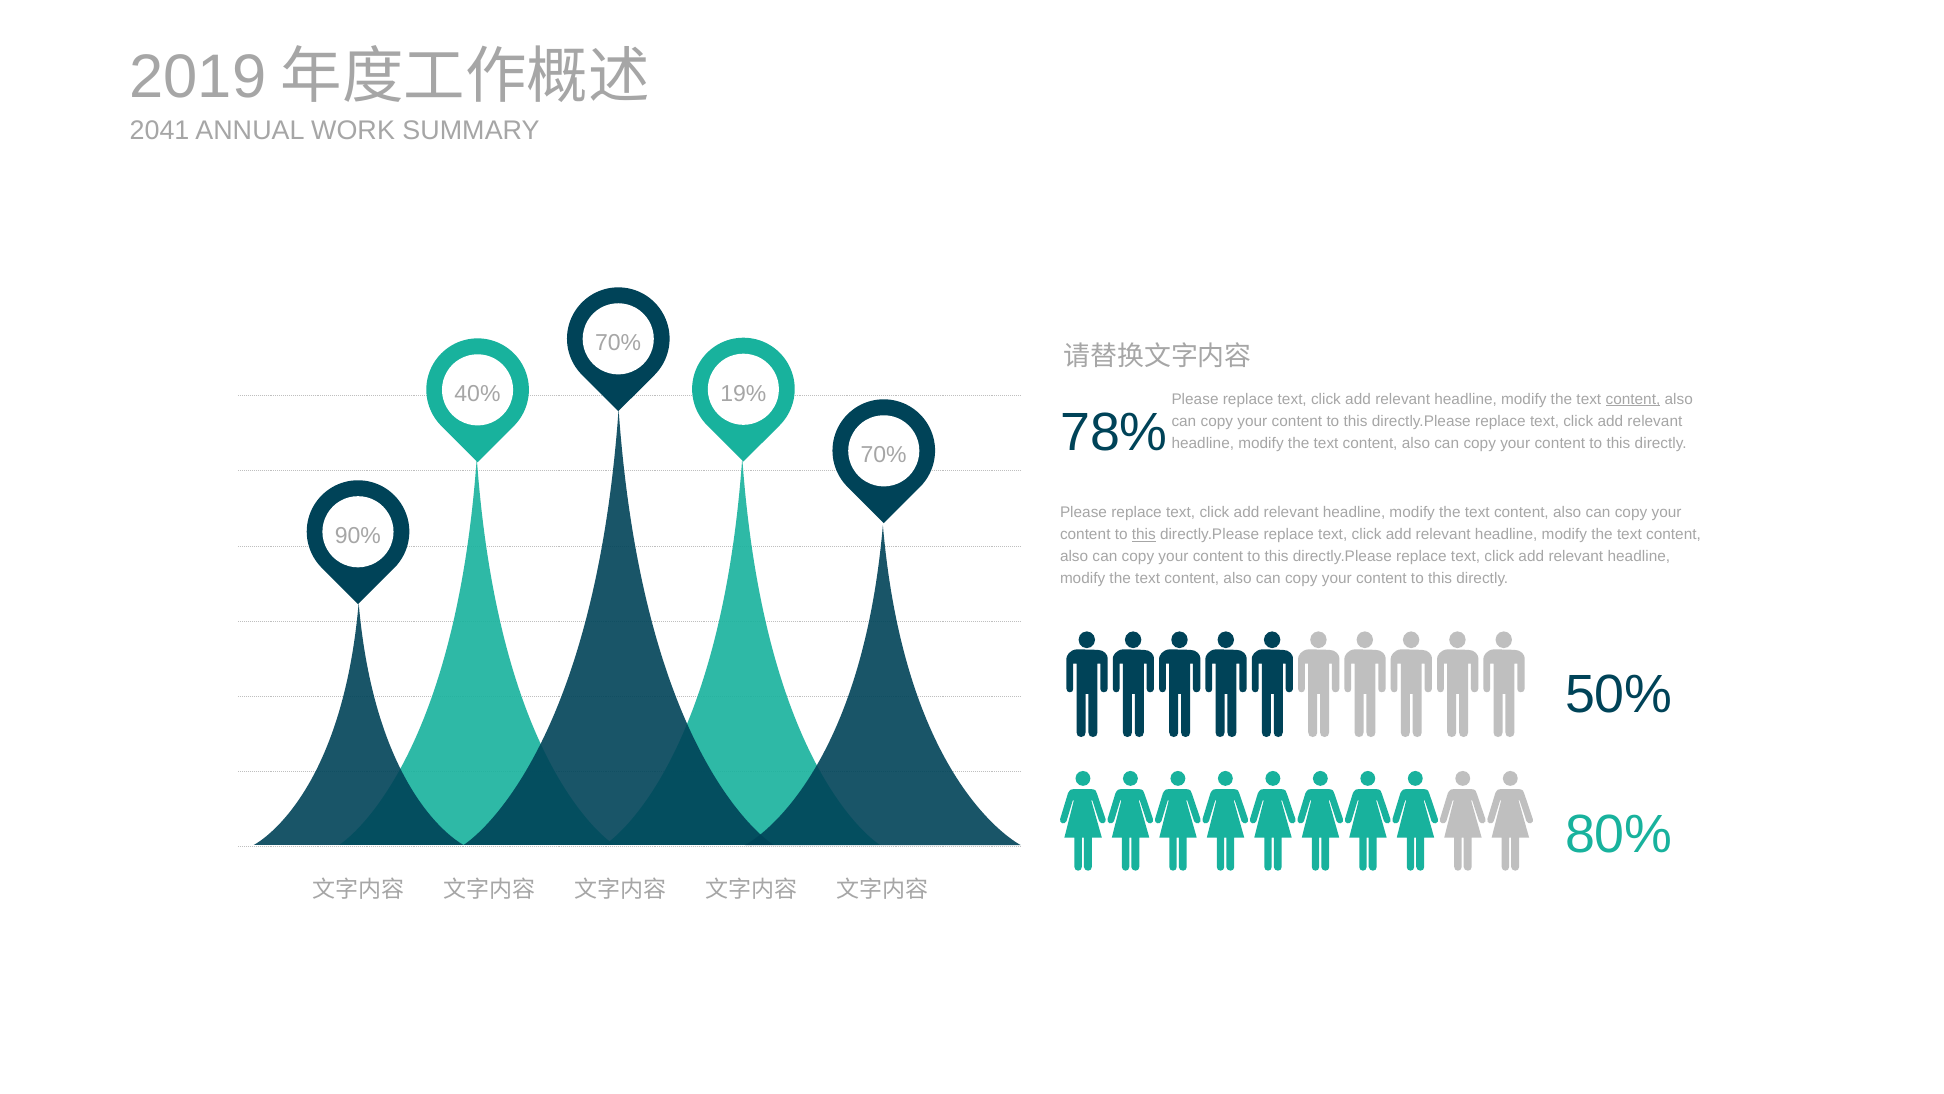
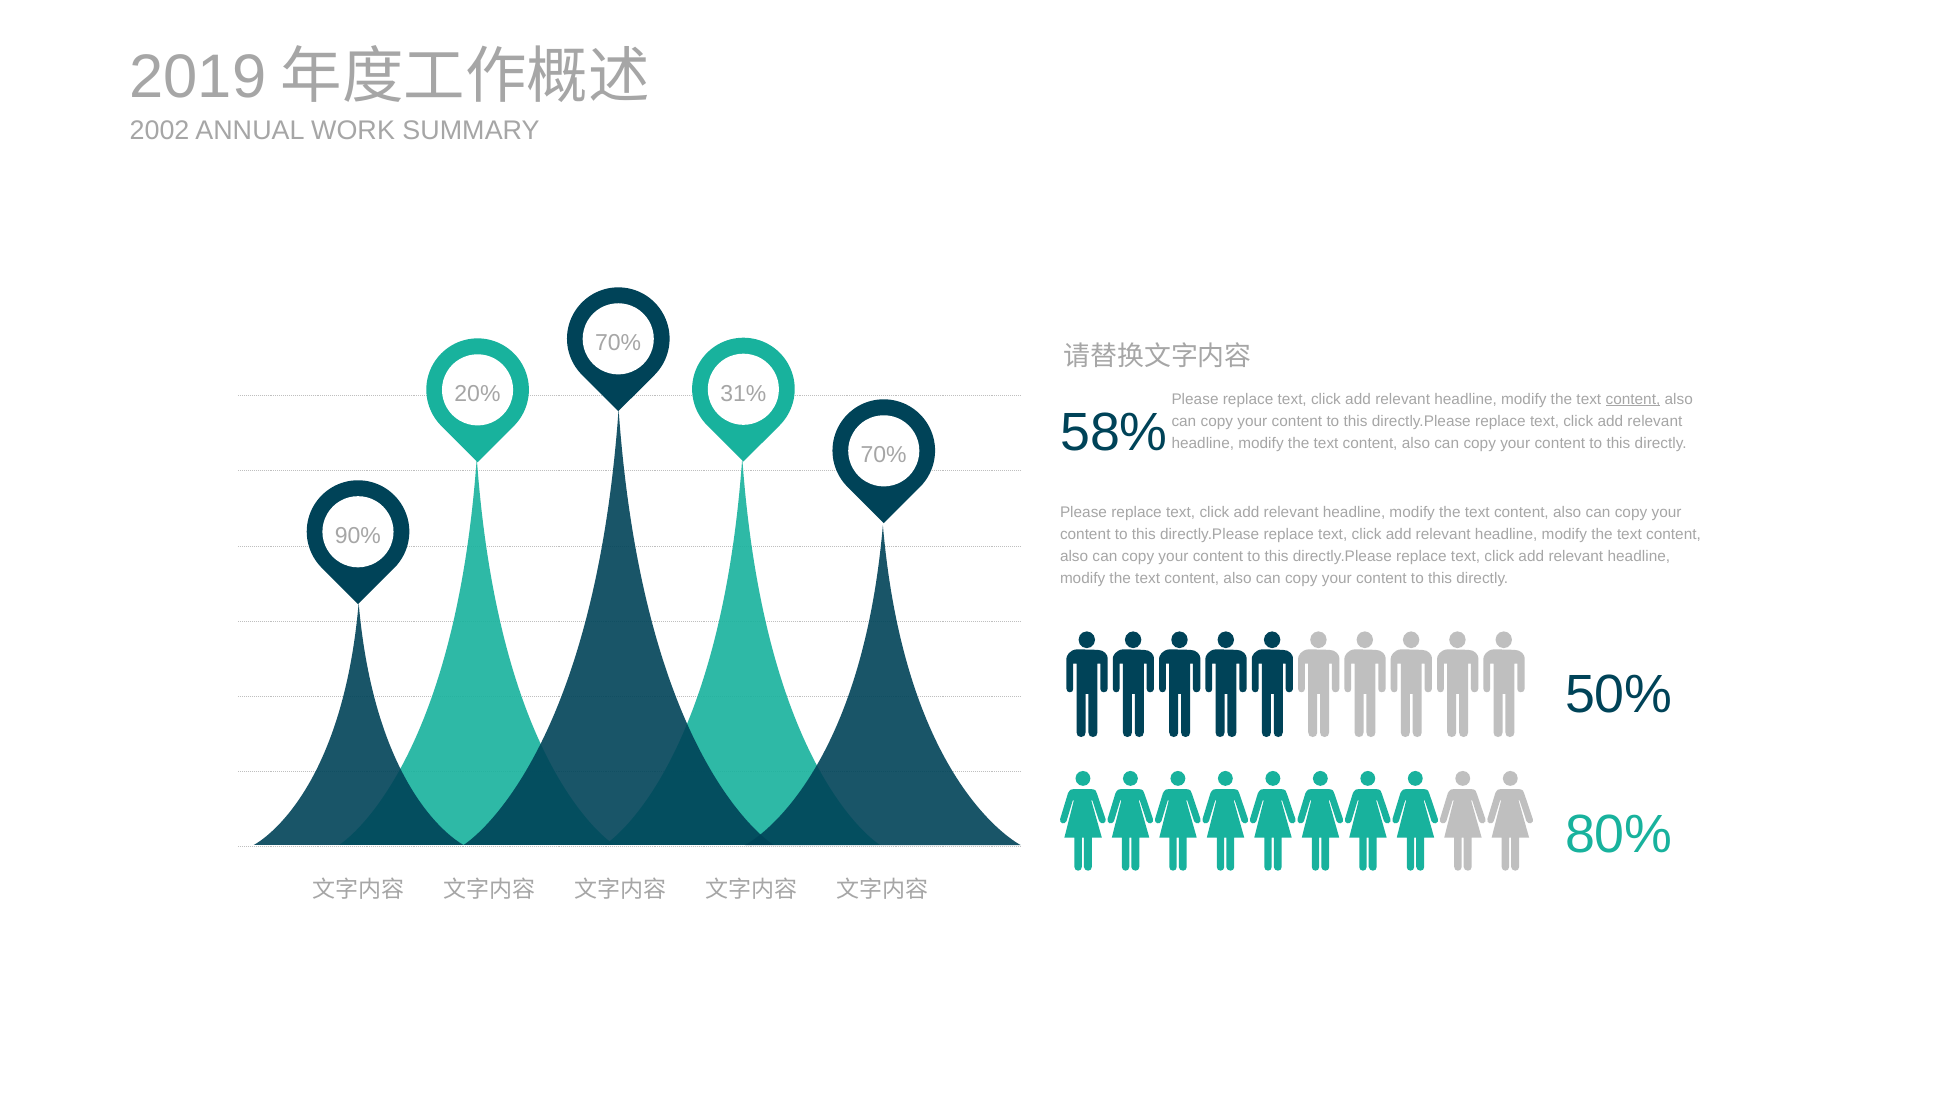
2041: 2041 -> 2002
19%: 19% -> 31%
40%: 40% -> 20%
78%: 78% -> 58%
this at (1144, 534) underline: present -> none
